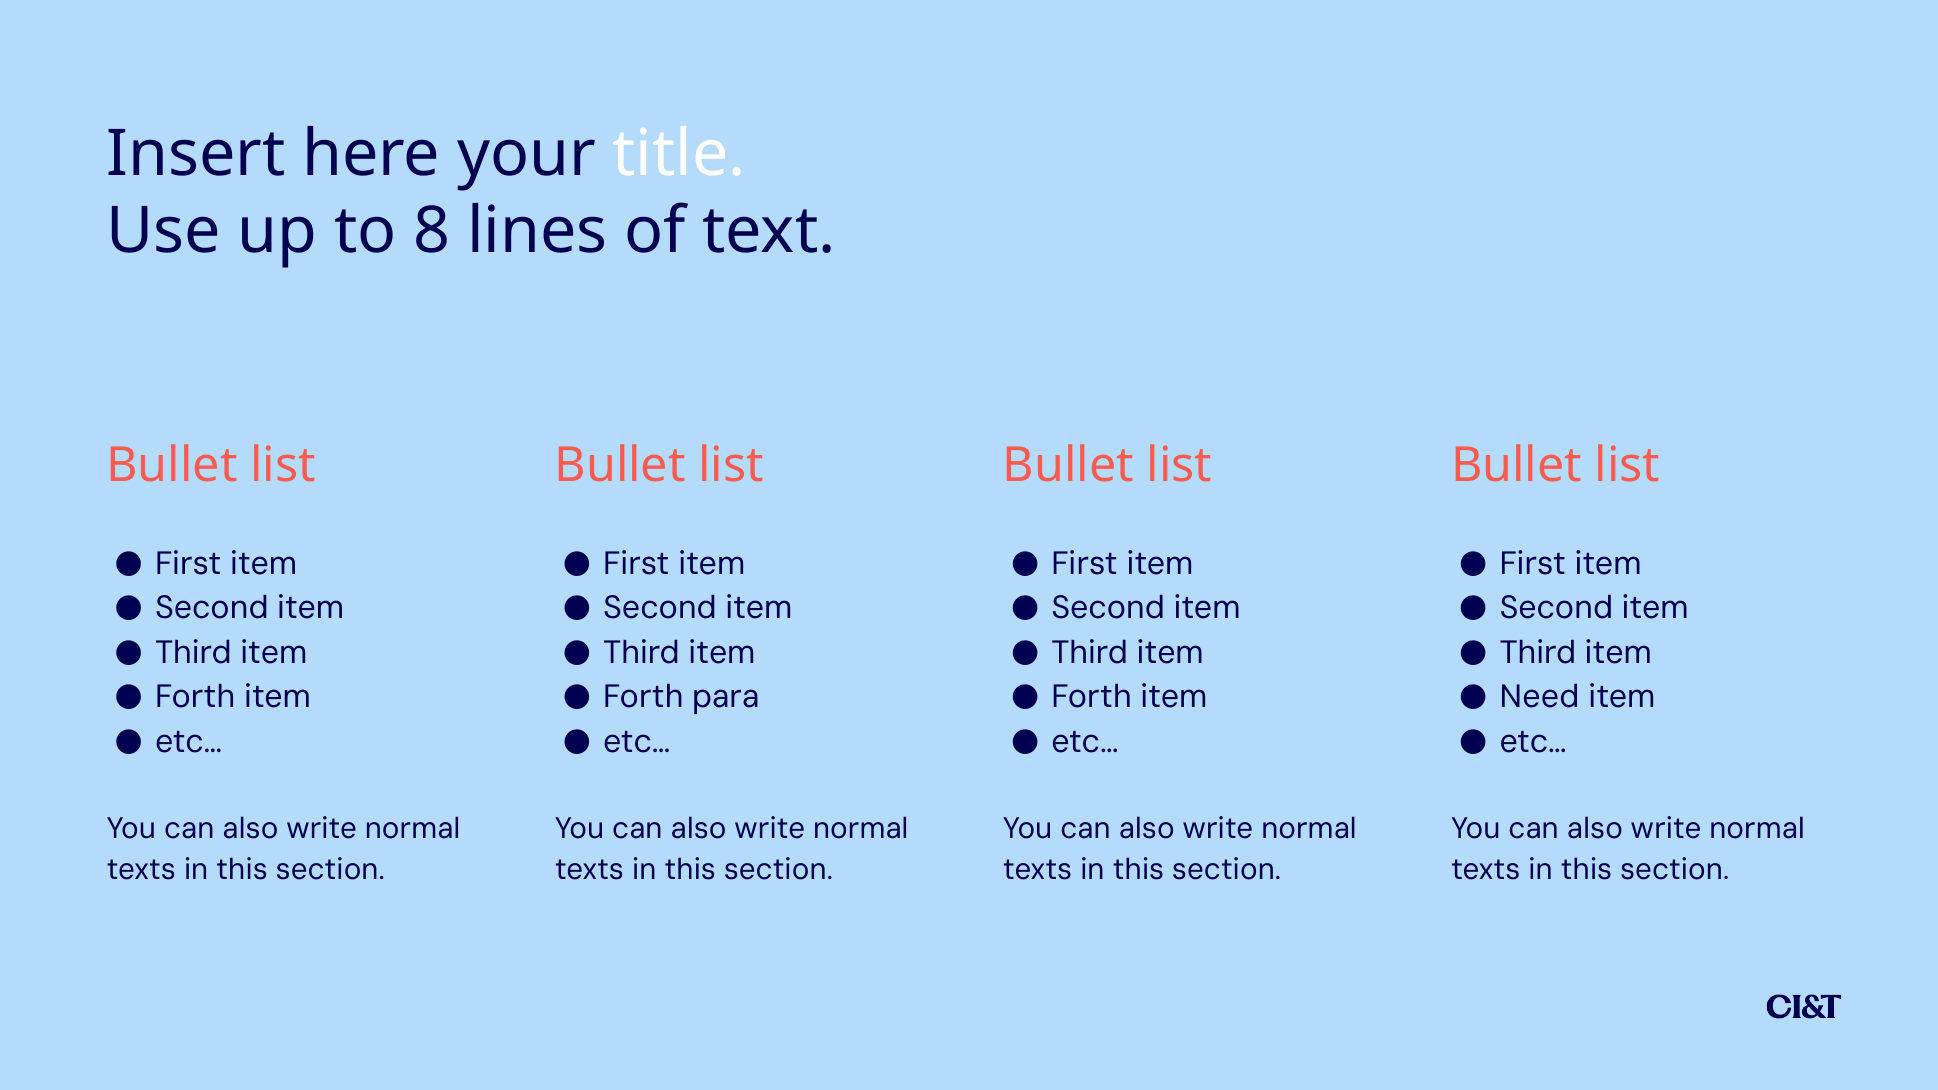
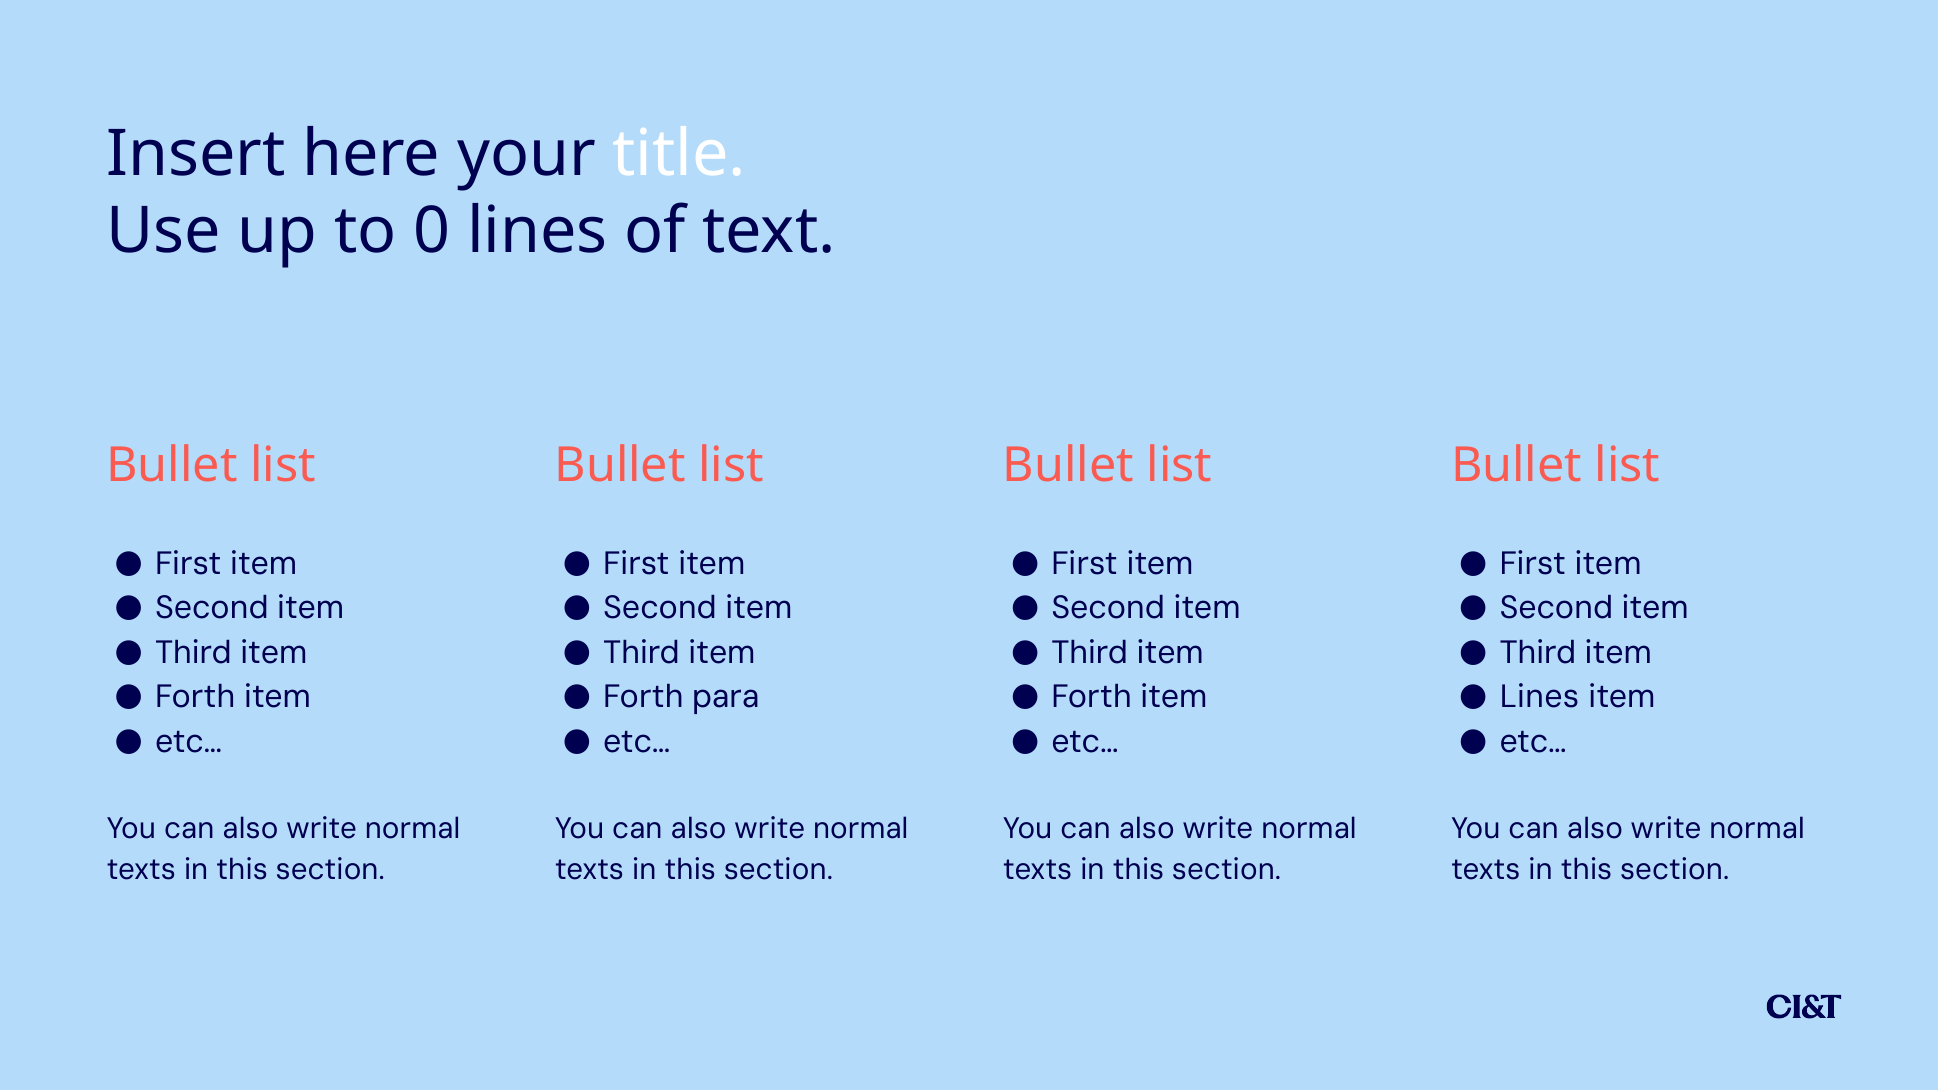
8: 8 -> 0
Need at (1540, 697): Need -> Lines
